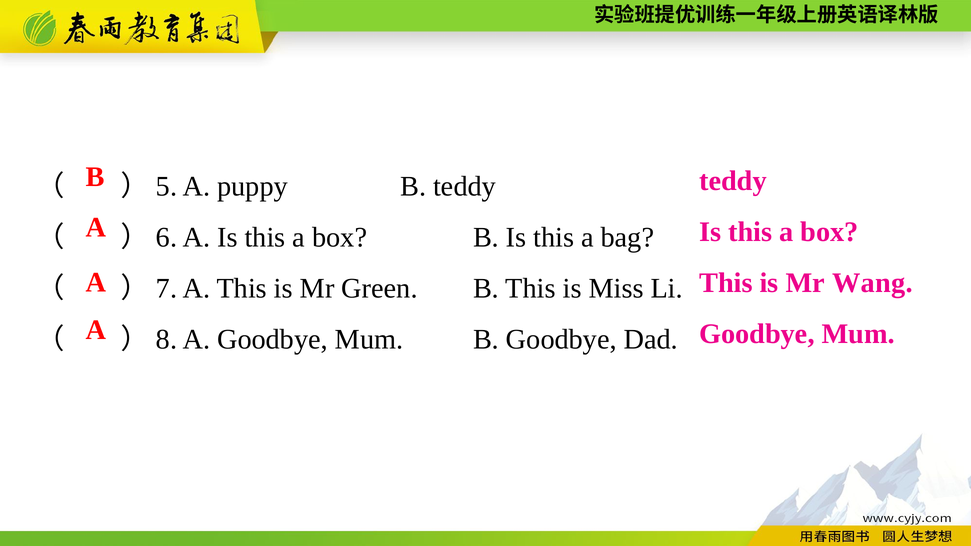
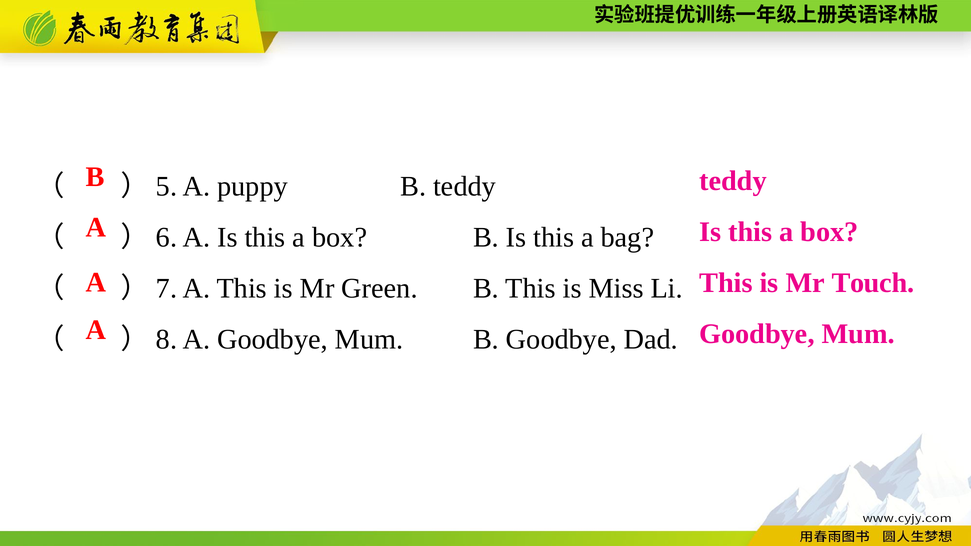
Wang: Wang -> Touch
